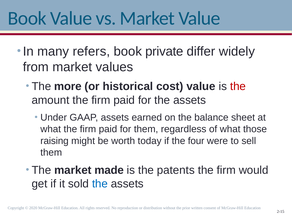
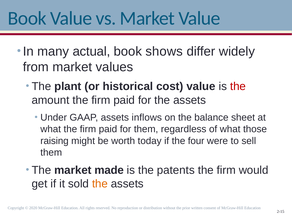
refers: refers -> actual
private: private -> shows
more: more -> plant
earned: earned -> inflows
the at (100, 184) colour: blue -> orange
